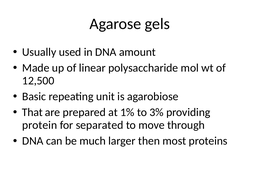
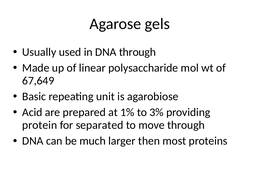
DNA amount: amount -> through
12,500: 12,500 -> 67,649
That: That -> Acid
